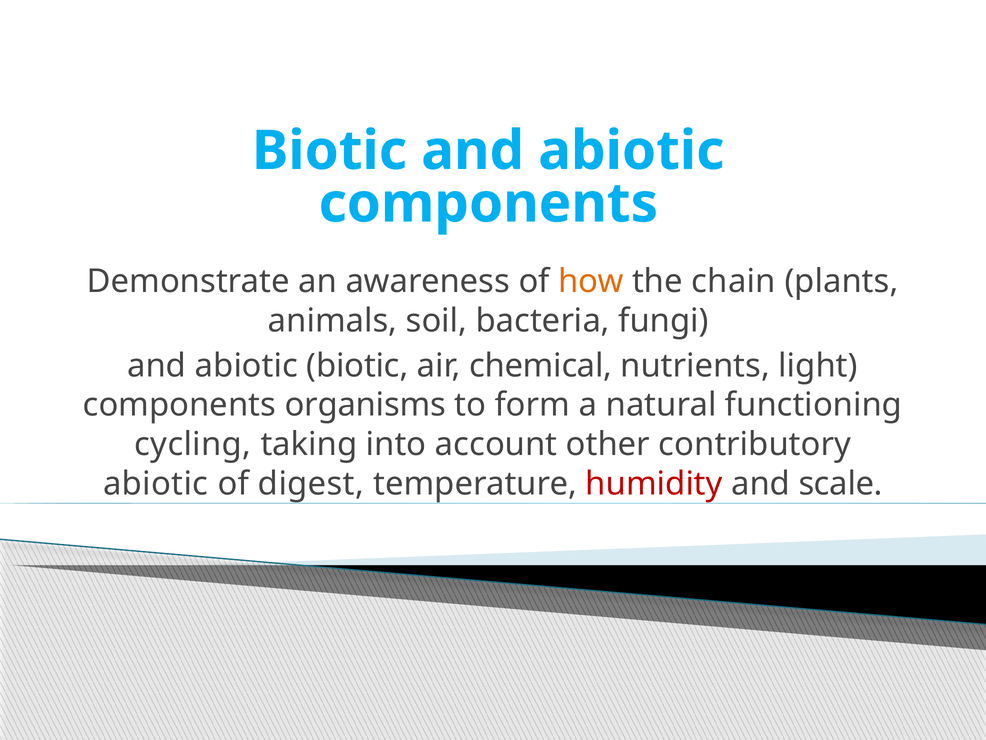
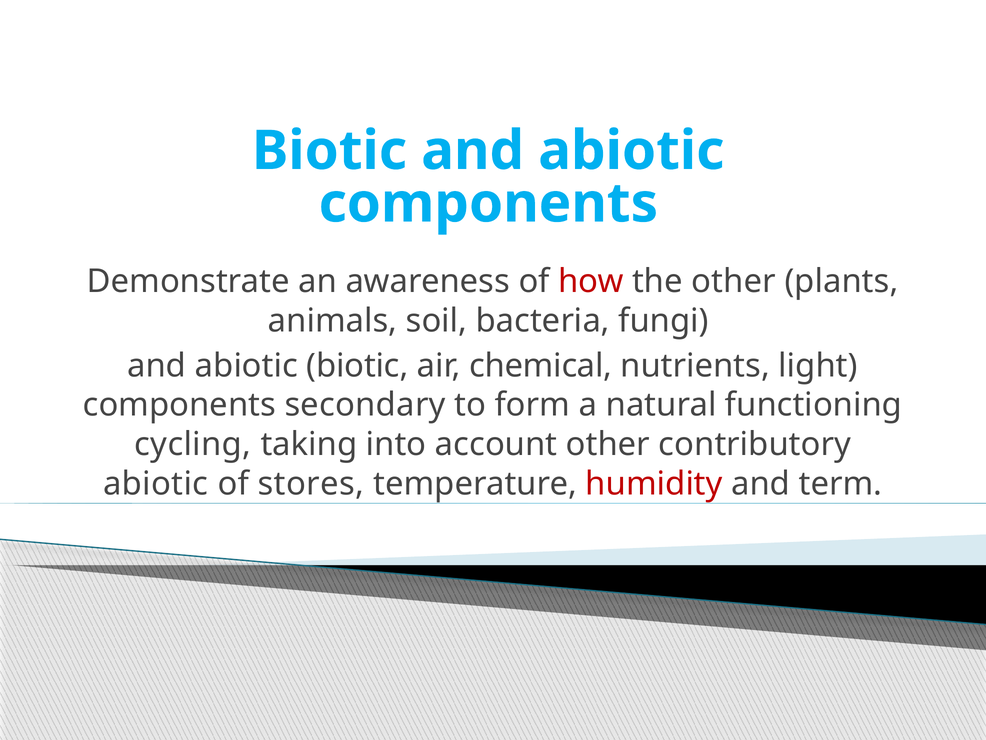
how colour: orange -> red
the chain: chain -> other
organisms: organisms -> secondary
digest: digest -> stores
scale: scale -> term
